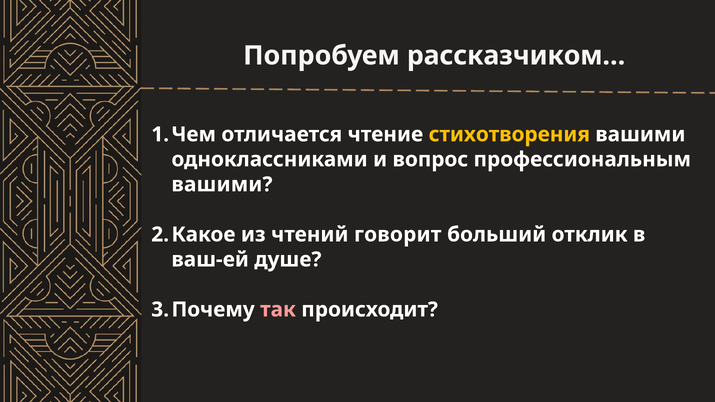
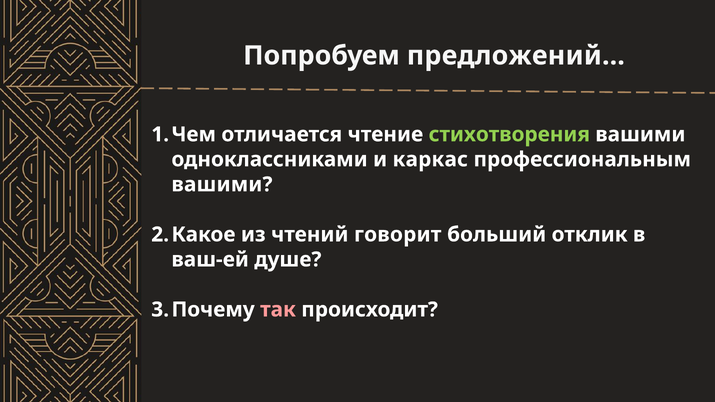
рассказчиком…: рассказчиком… -> предложений…
стихотворения colour: yellow -> light green
вопрос: вопрос -> каркас
